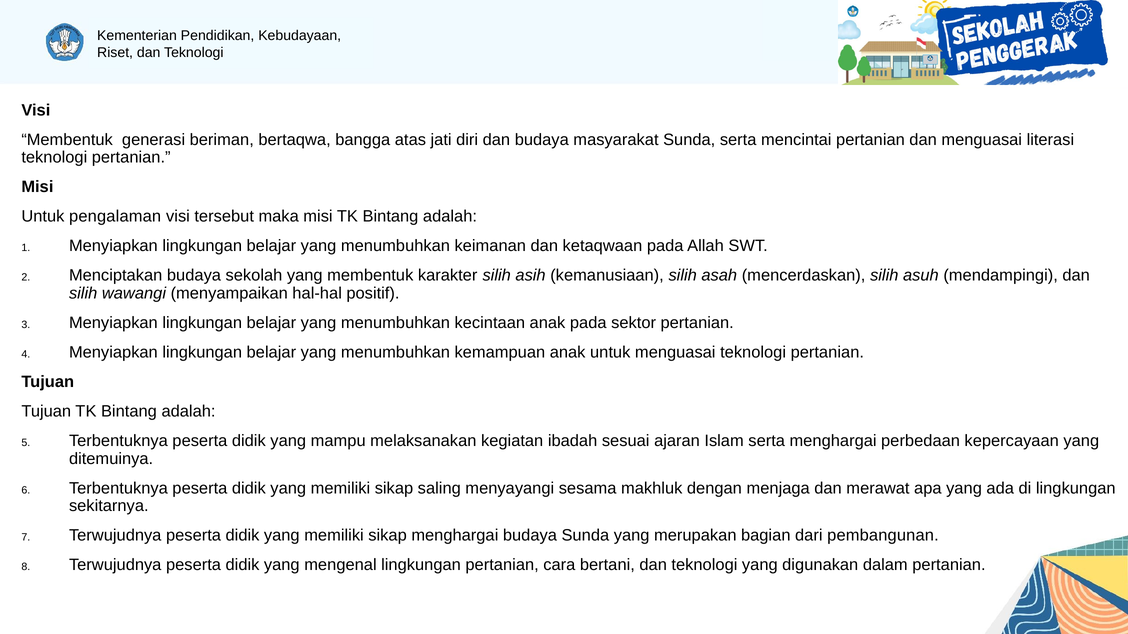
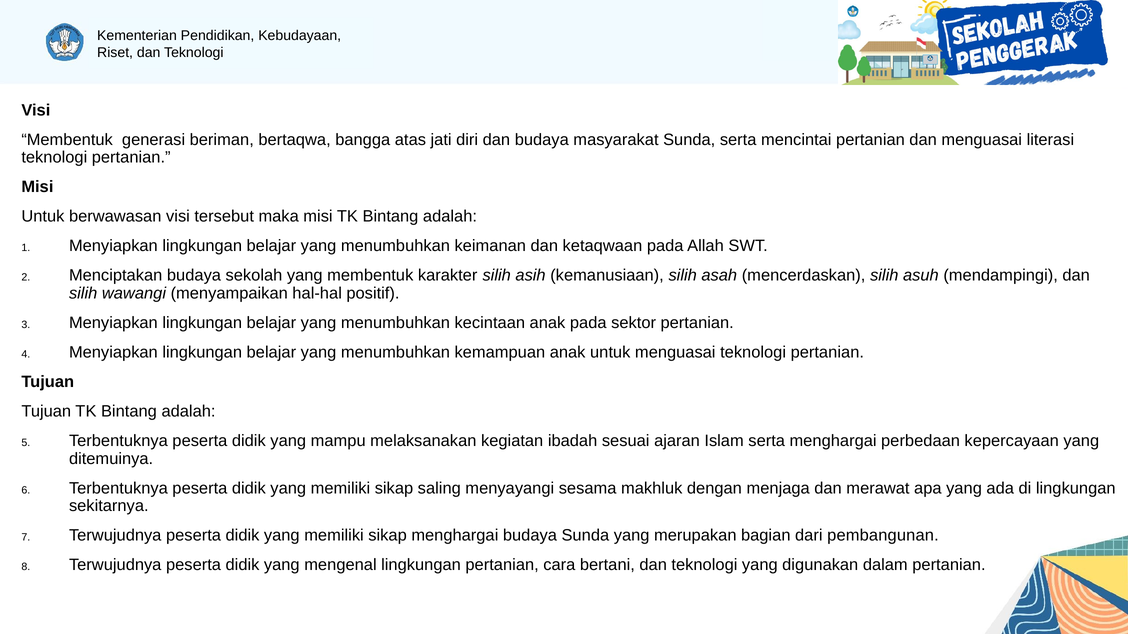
pengalaman: pengalaman -> berwawasan
